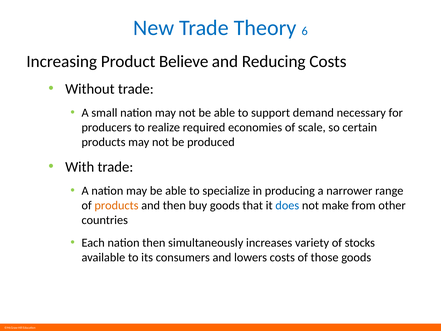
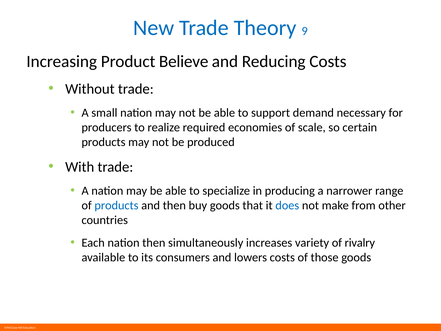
6: 6 -> 9
products at (116, 205) colour: orange -> blue
stocks: stocks -> rivalry
